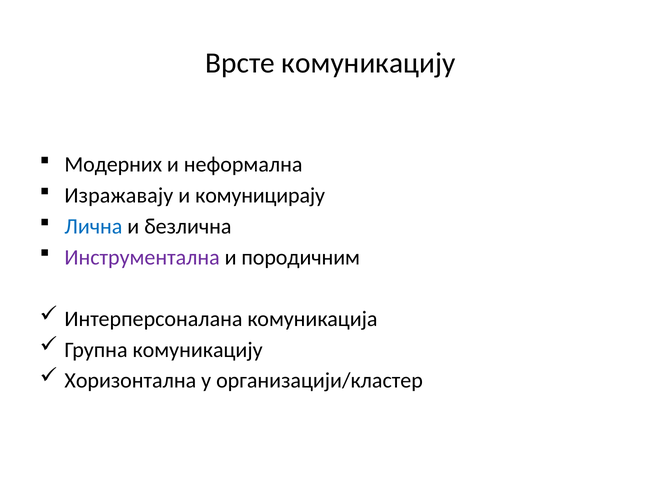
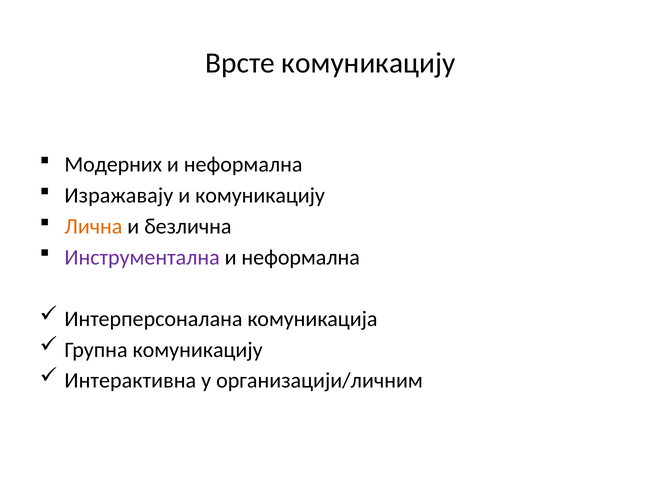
и комуницирају: комуницирају -> комуникацију
Лична colour: blue -> orange
породичним at (301, 257): породичним -> неформална
Хоризонтална: Хоризонтална -> Интерактивна
организацији/кластер: организацији/кластер -> организацији/личним
